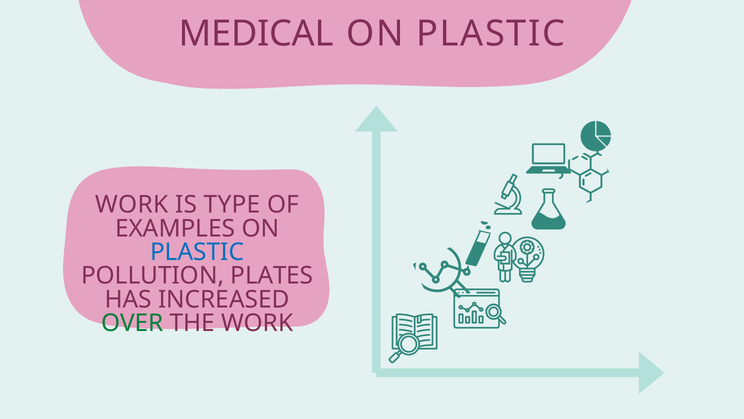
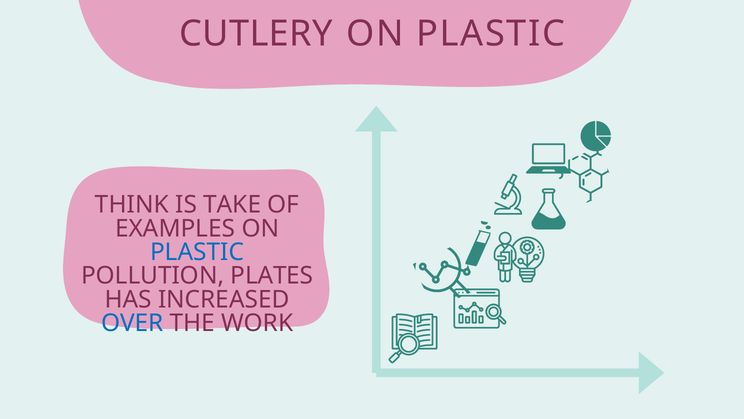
MEDICAL: MEDICAL -> CUTLERY
WORK at (132, 204): WORK -> THINK
TYPE: TYPE -> TAKE
OVER colour: green -> blue
